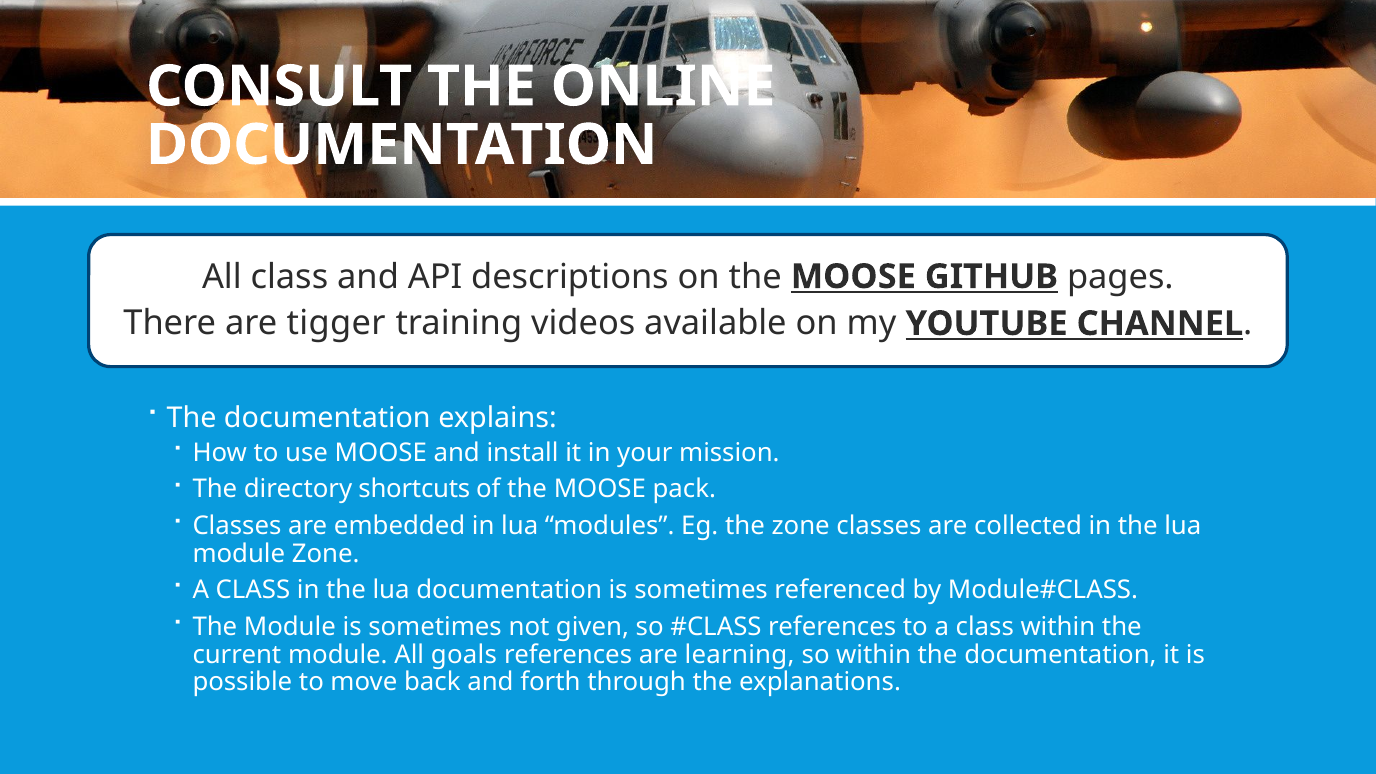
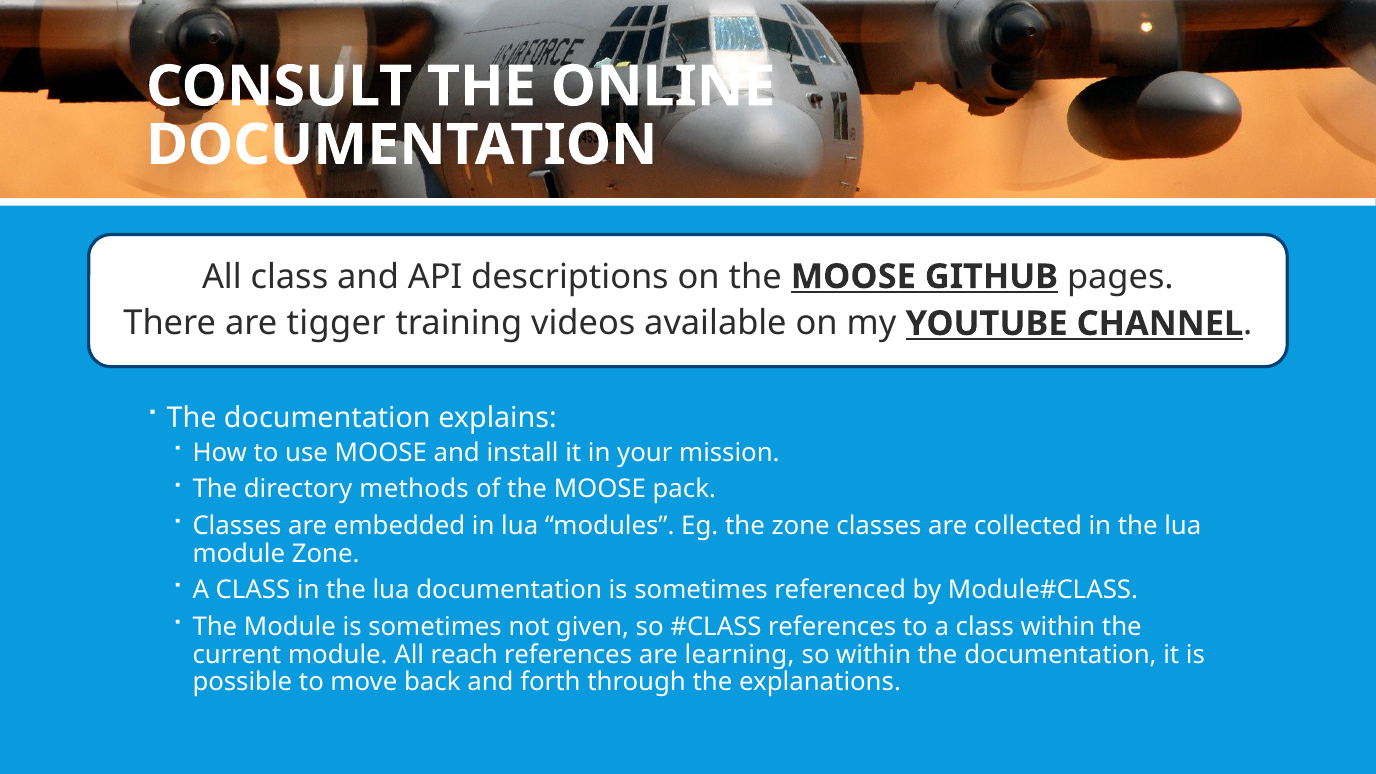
shortcuts: shortcuts -> methods
goals: goals -> reach
